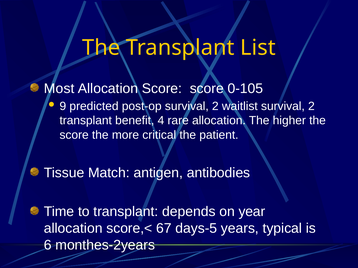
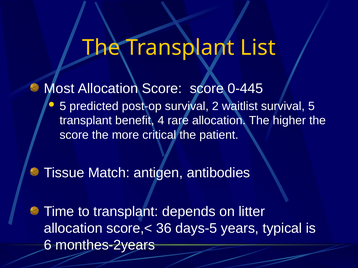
0-105: 0-105 -> 0-445
9 at (63, 106): 9 -> 5
waitlist survival 2: 2 -> 5
year: year -> litter
67: 67 -> 36
